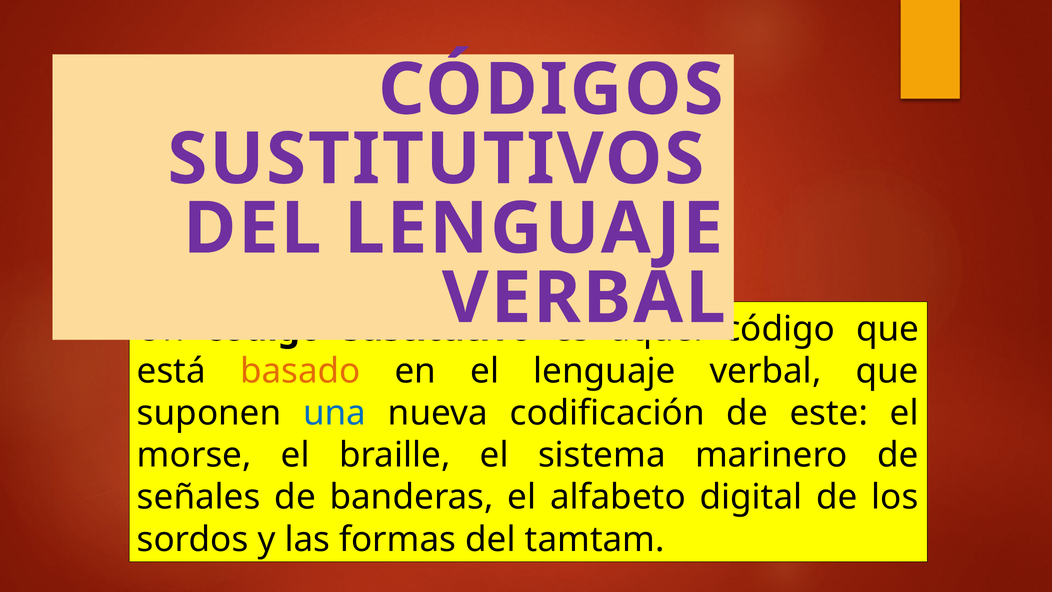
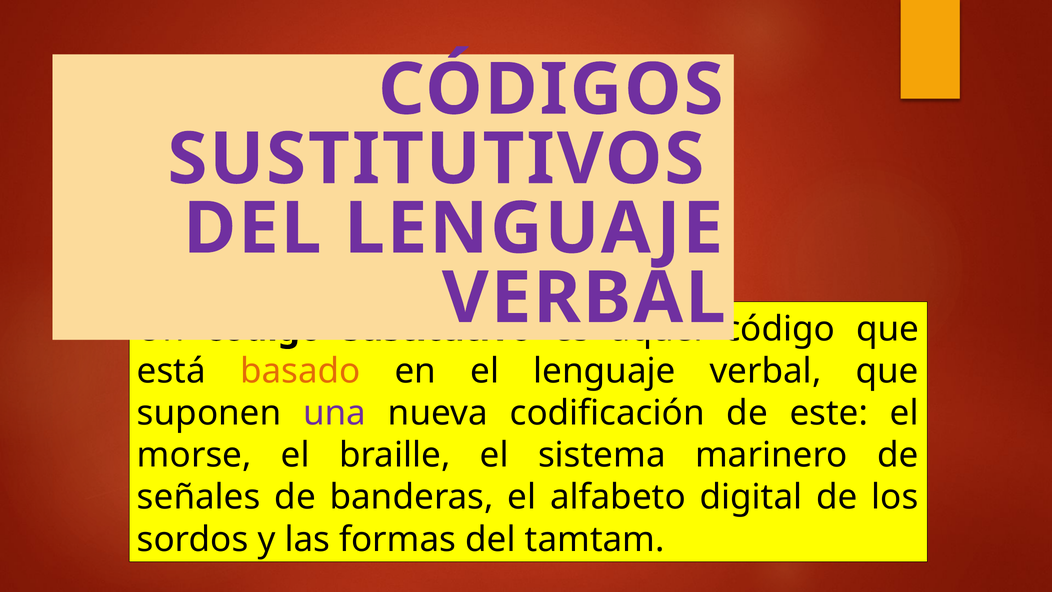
una colour: blue -> purple
